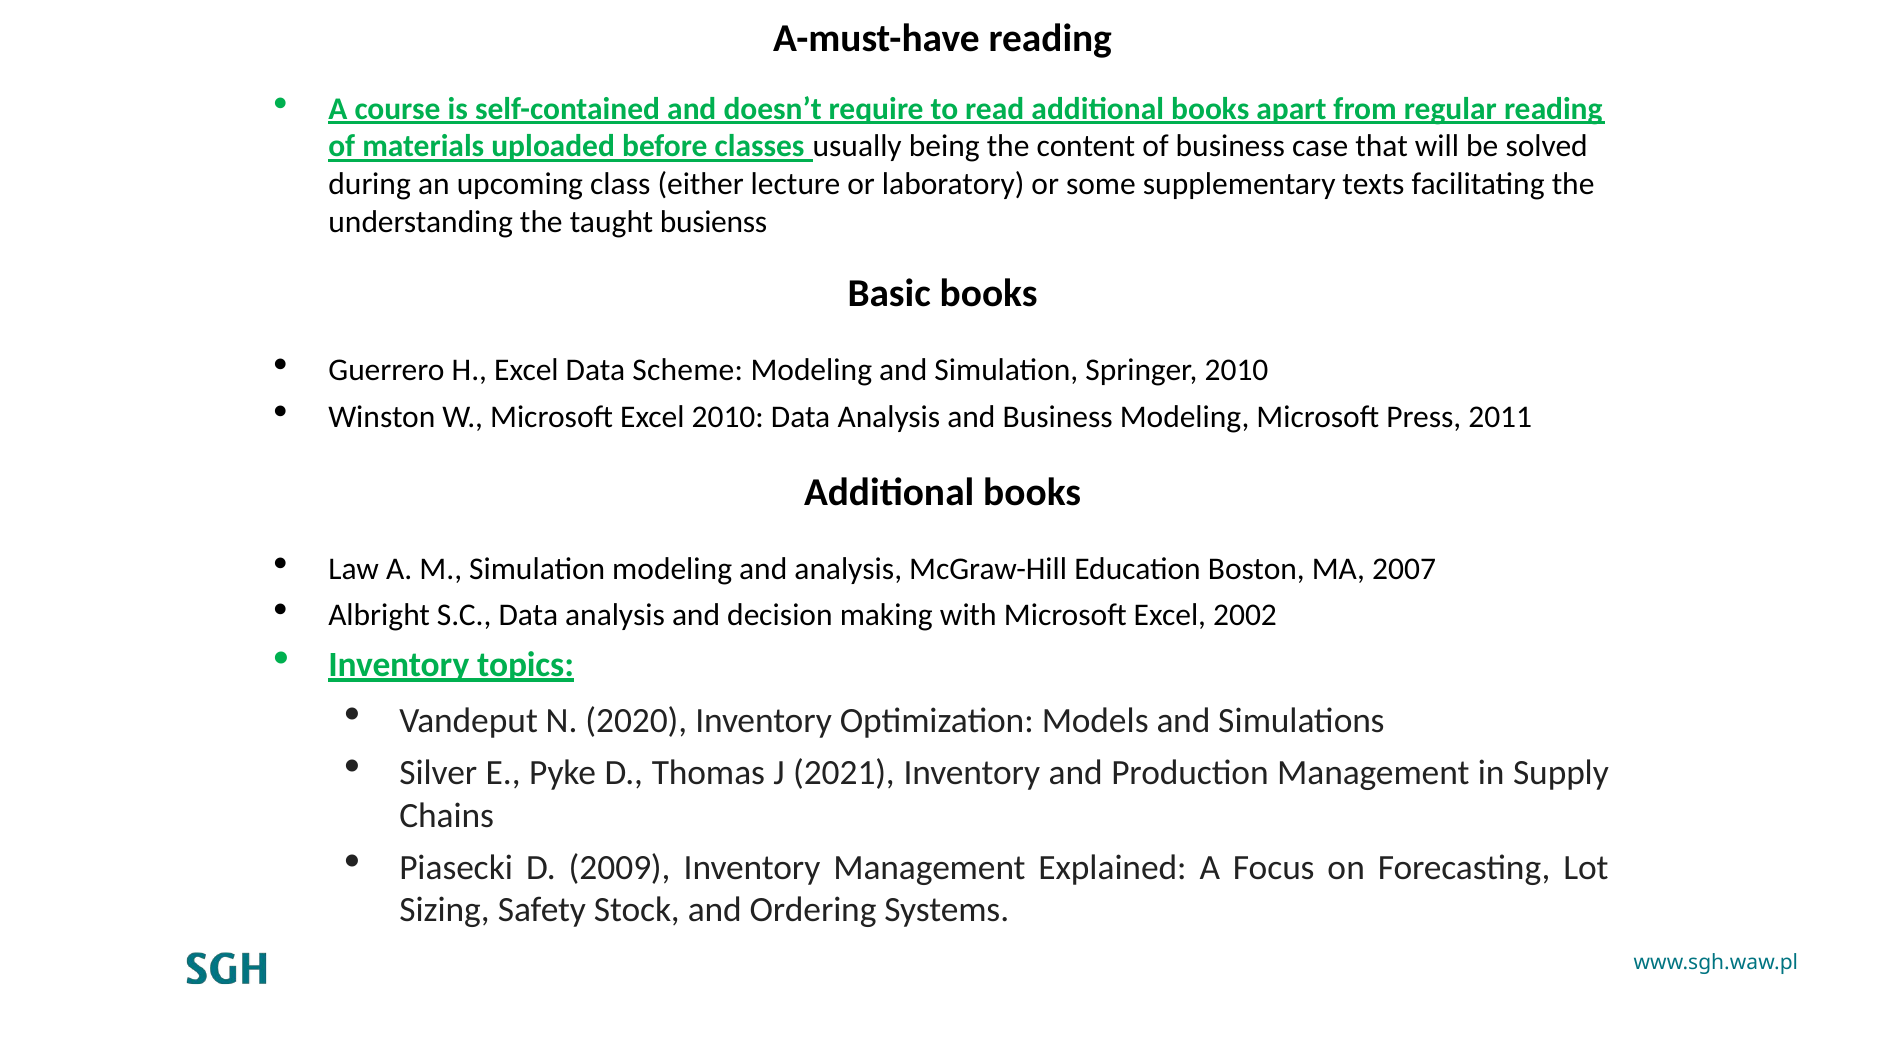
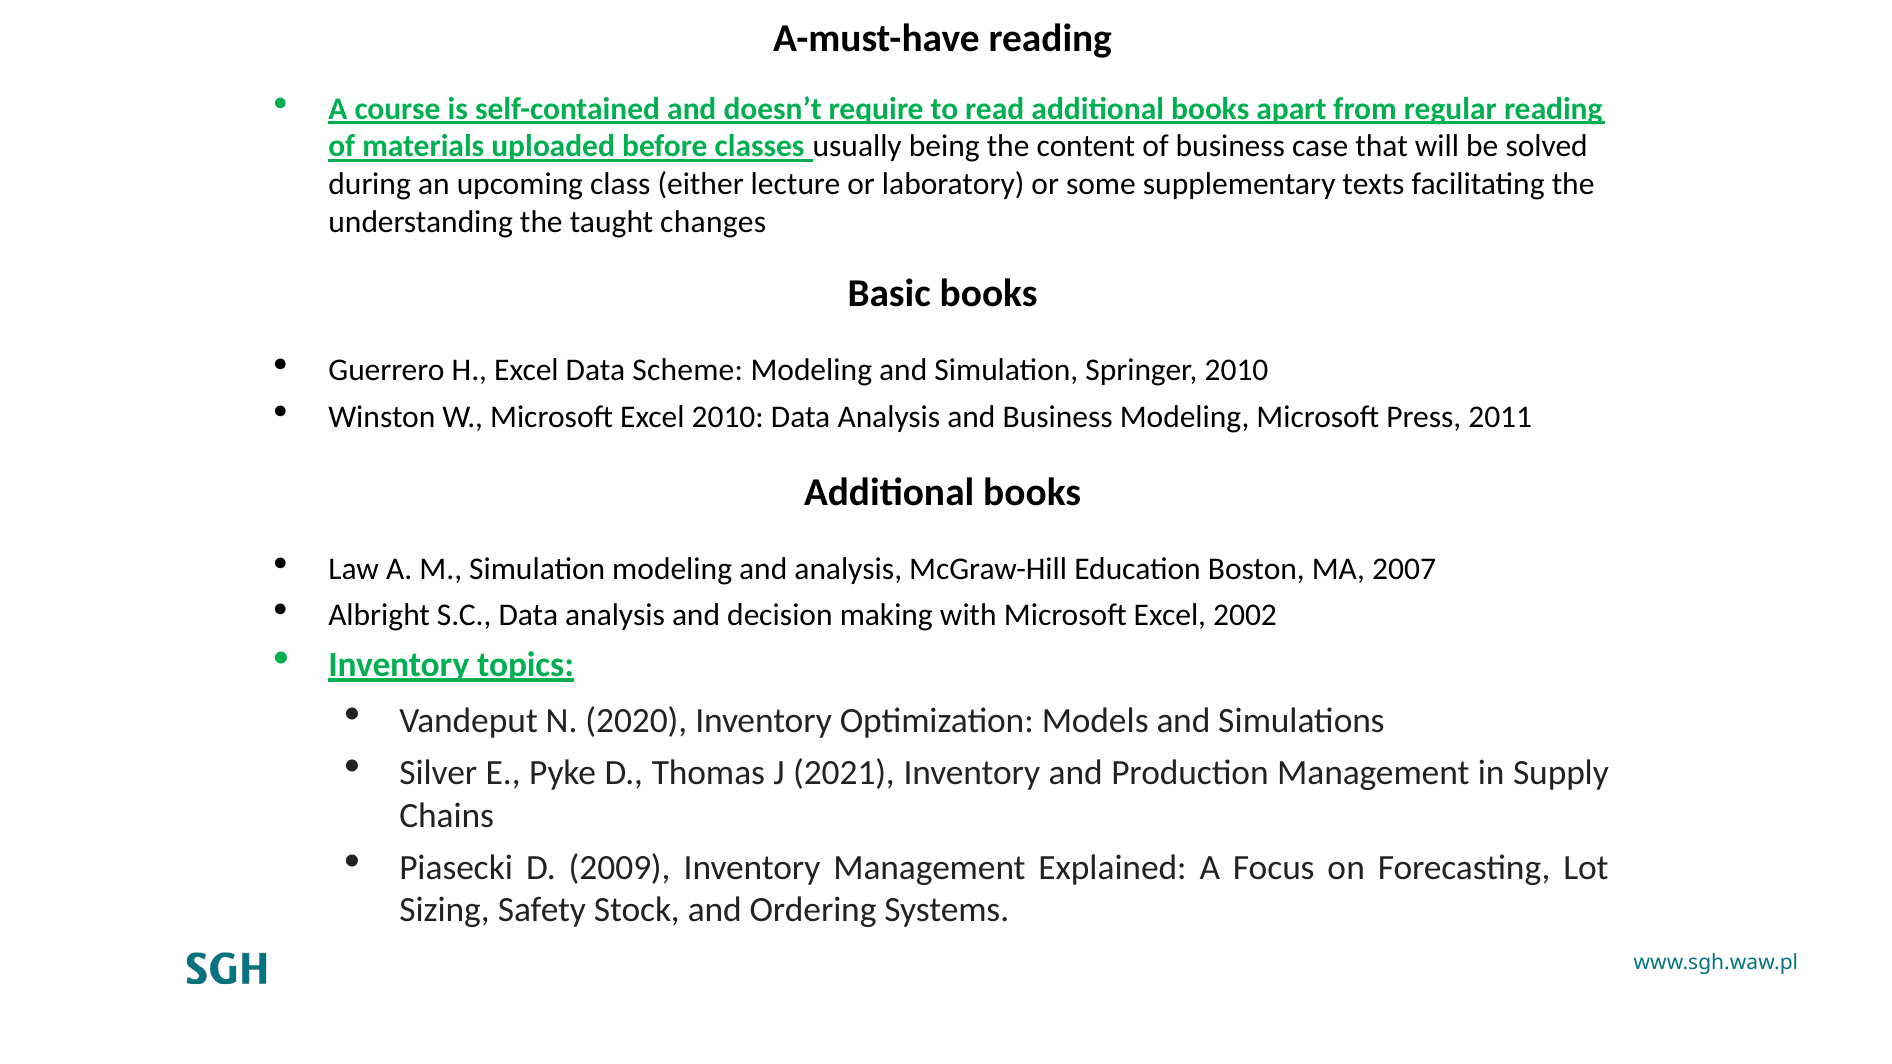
busienss: busienss -> changes
